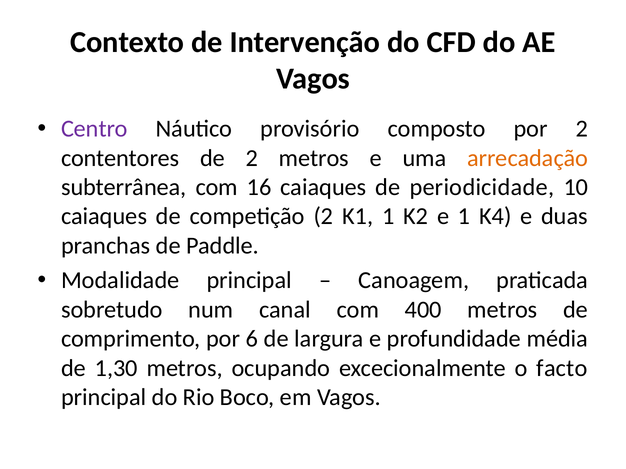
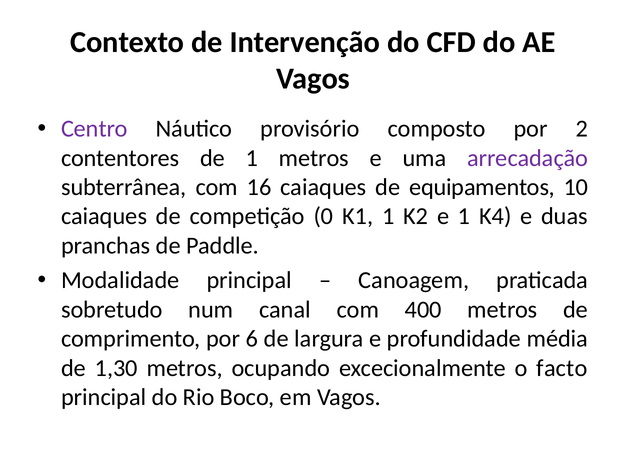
de 2: 2 -> 1
arrecadação colour: orange -> purple
periodicidade: periodicidade -> equipamentos
competição 2: 2 -> 0
